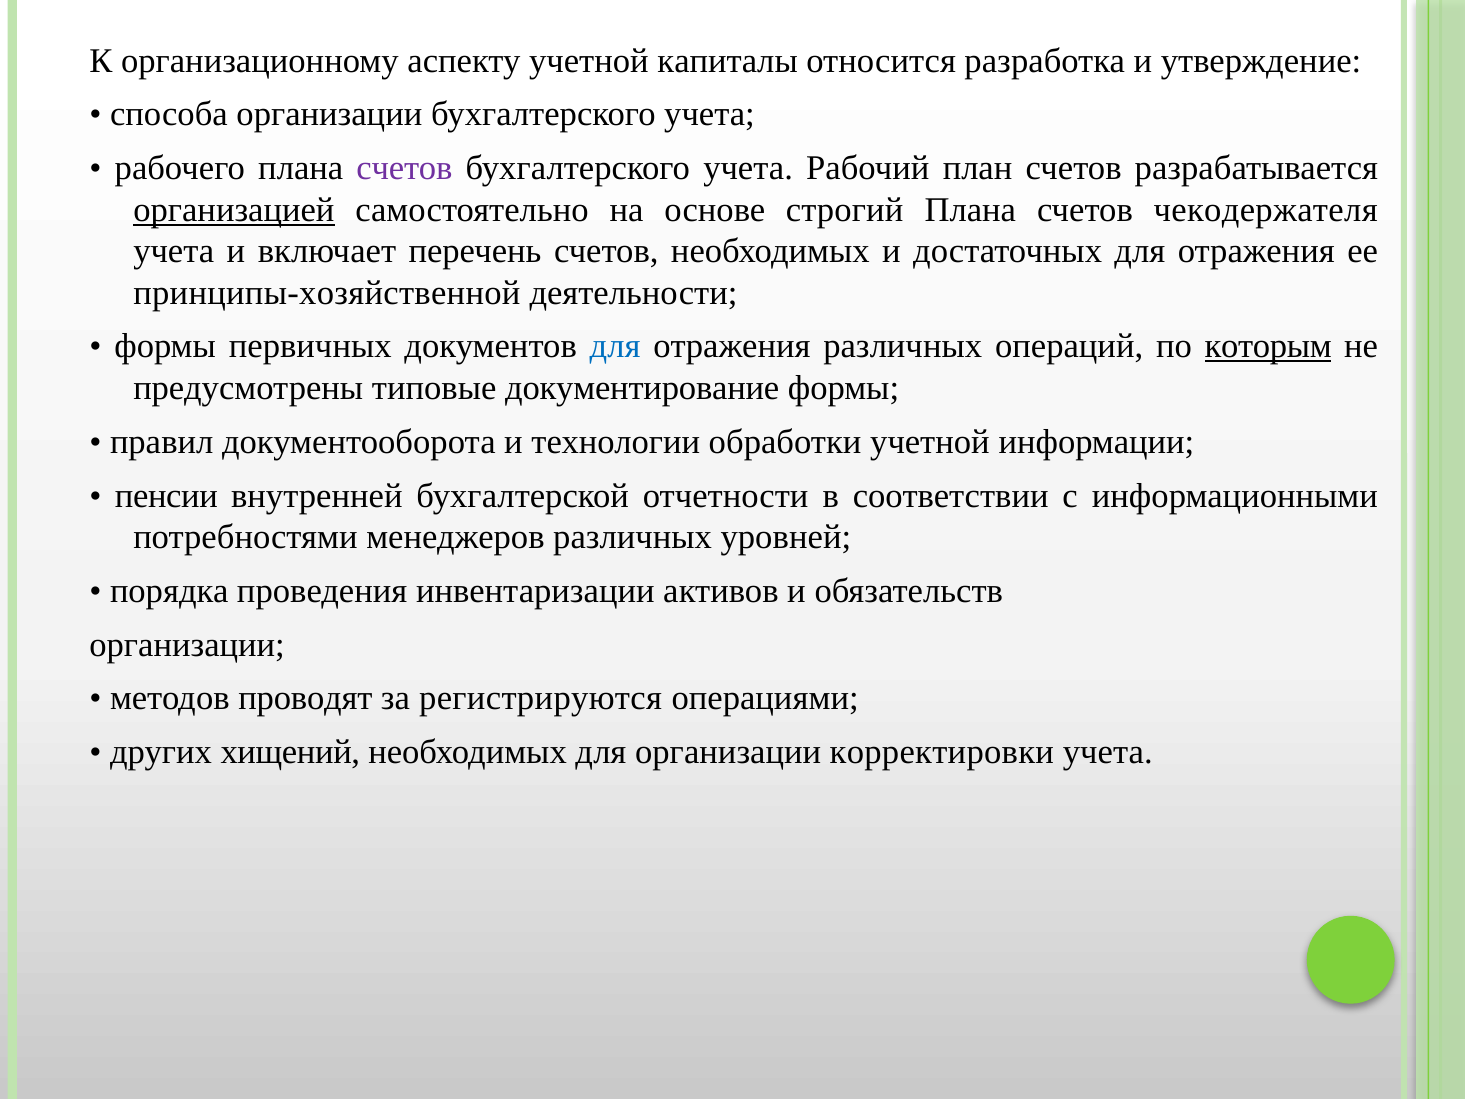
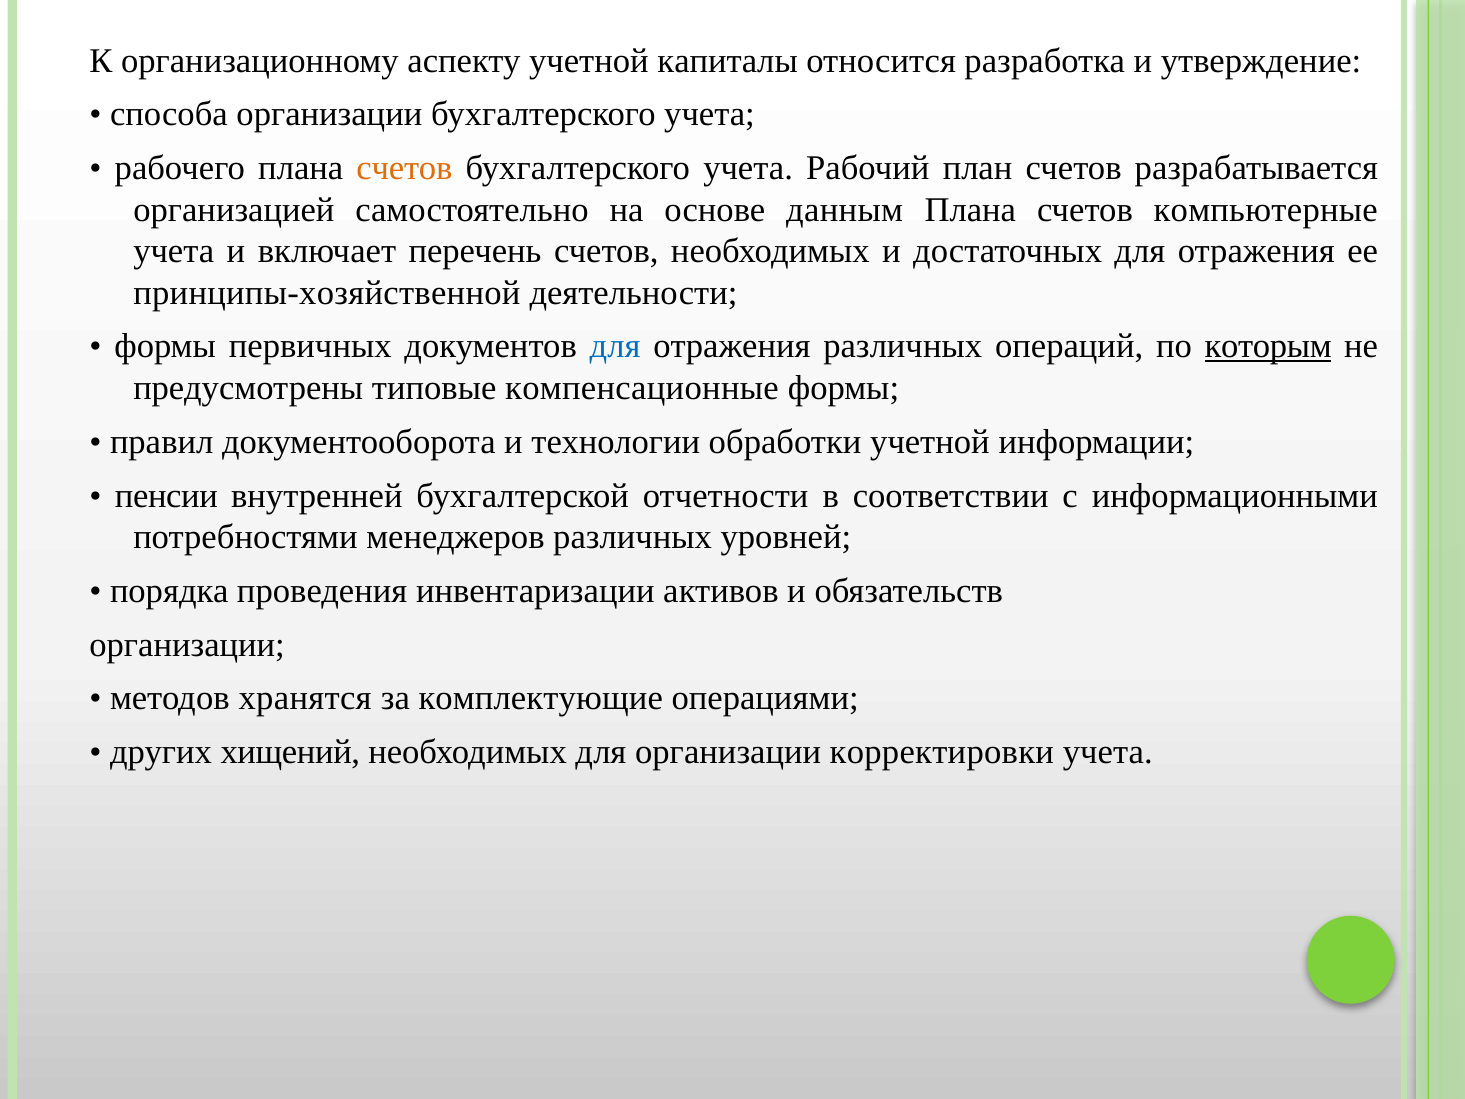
счетов at (404, 168) colour: purple -> orange
организацией underline: present -> none
строгий: строгий -> данным
чекодержателя: чекодержателя -> компьютерные
документирование: документирование -> компенсационные
проводят: проводят -> хранятся
регистрируются: регистрируются -> комплектующие
